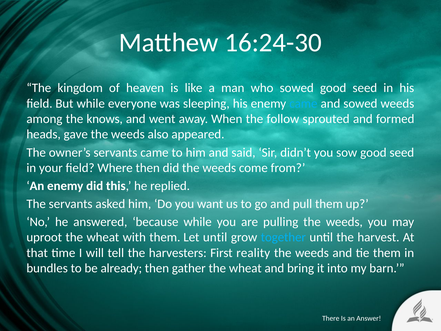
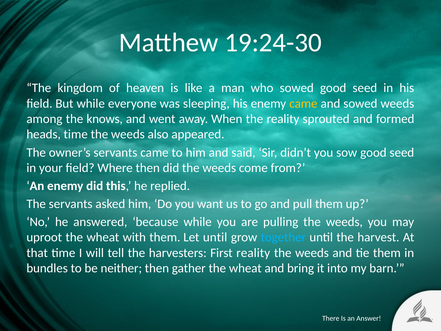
16:24-30: 16:24-30 -> 19:24-30
came at (303, 103) colour: light blue -> yellow
the follow: follow -> reality
heads gave: gave -> time
already: already -> neither
